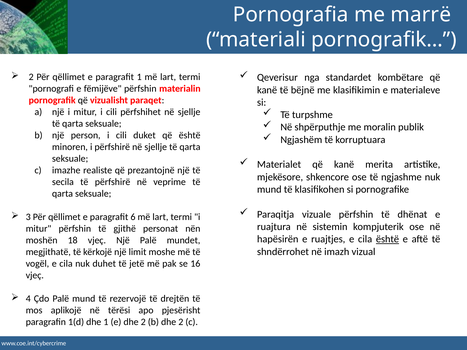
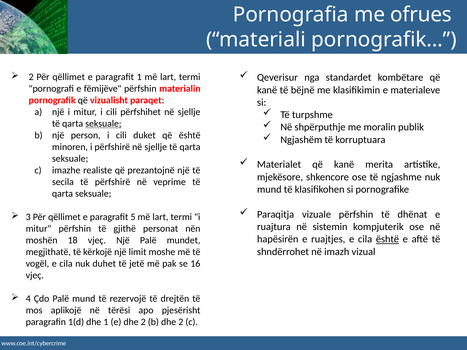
marrë: marrë -> ofrues
seksuale at (103, 124) underline: none -> present
6: 6 -> 5
